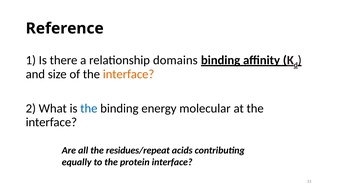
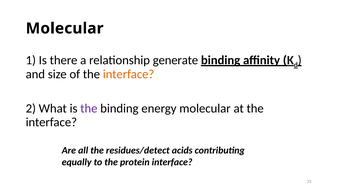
Reference at (65, 28): Reference -> Molecular
domains: domains -> generate
the at (89, 108) colour: blue -> purple
residues/repeat: residues/repeat -> residues/detect
